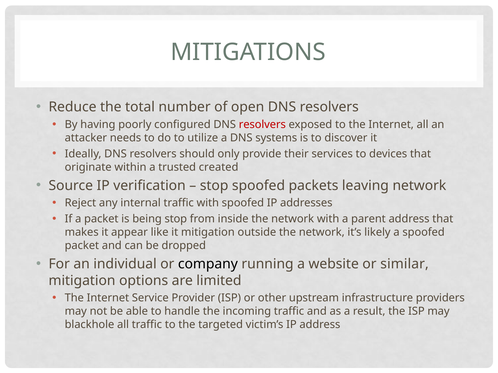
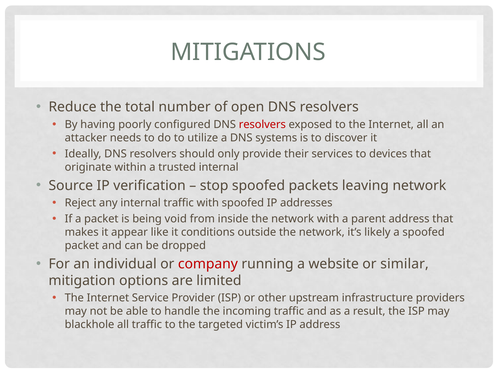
trusted created: created -> internal
being stop: stop -> void
it mitigation: mitigation -> conditions
company colour: black -> red
